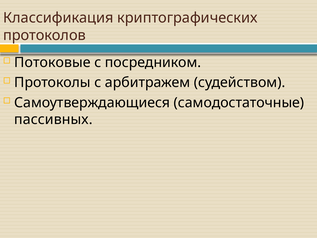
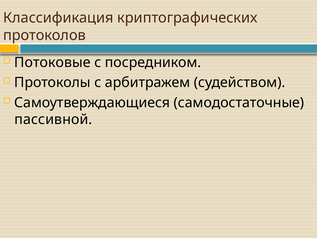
пассивных: пассивных -> пассивной
